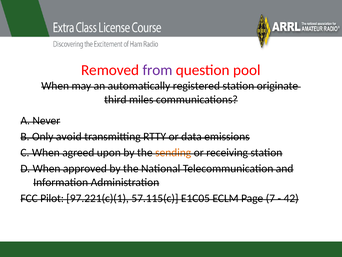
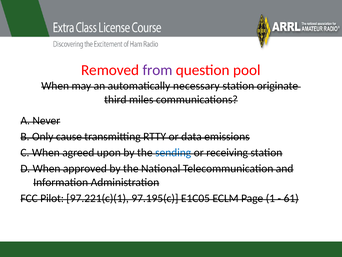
registered: registered -> necessary
avoid: avoid -> cause
sending colour: orange -> blue
57.115(c: 57.115(c -> 97.195(c
7: 7 -> 1
42: 42 -> 61
